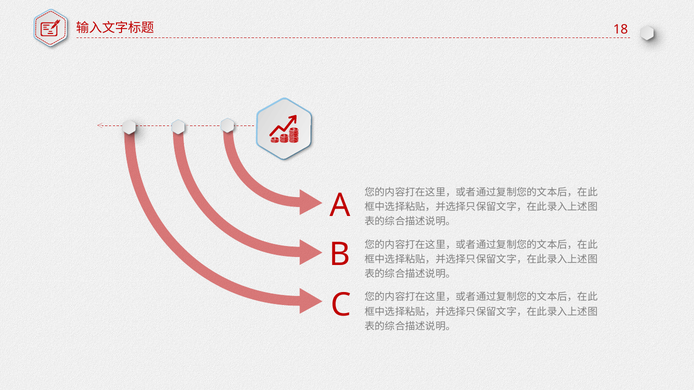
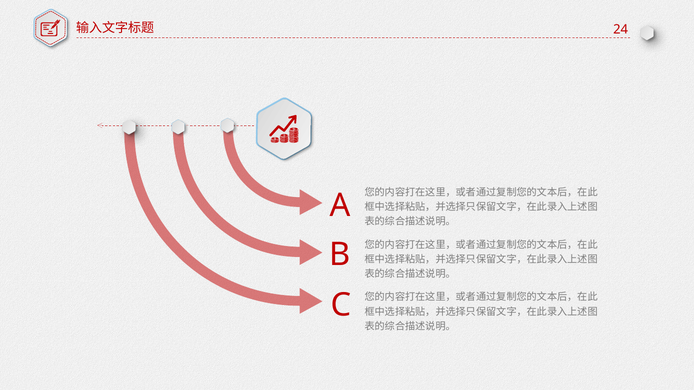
18: 18 -> 24
